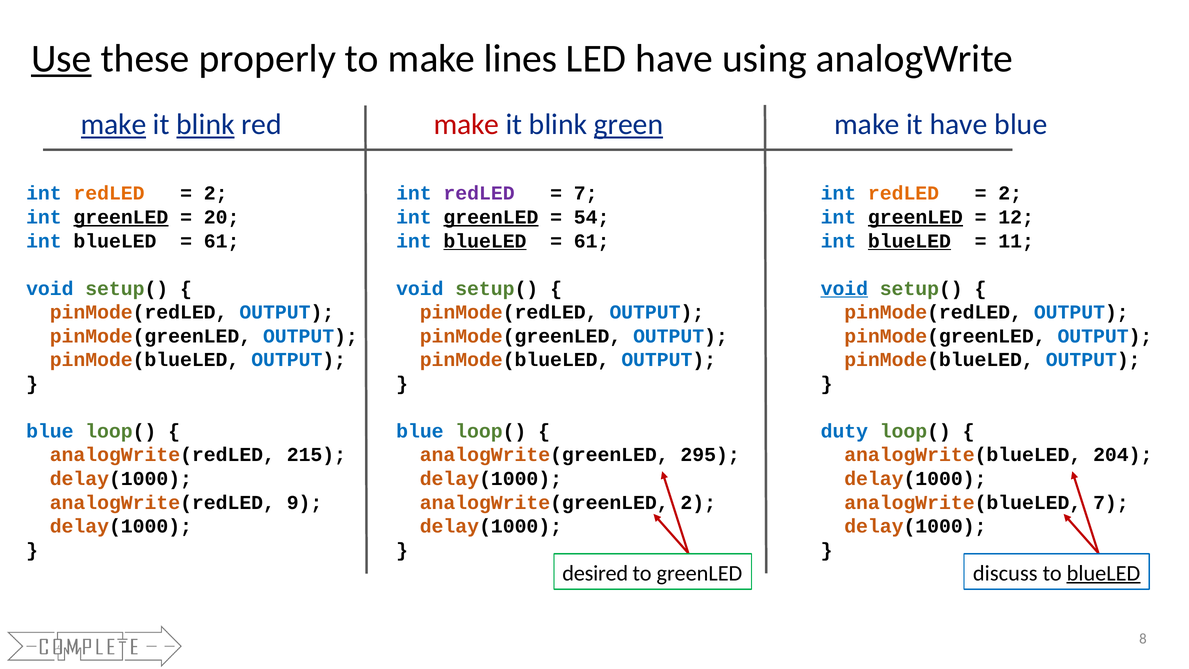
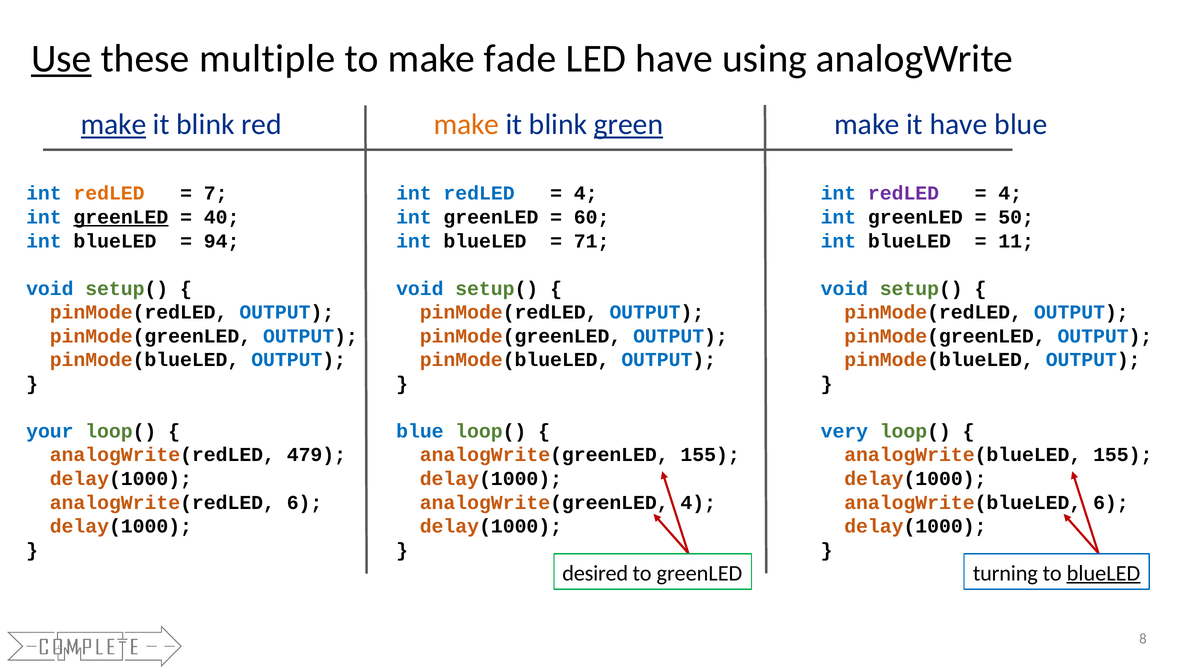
properly: properly -> multiple
lines: lines -> fade
blink at (205, 125) underline: present -> none
make at (466, 125) colour: red -> orange
2 at (216, 193): 2 -> 7
redLED at (479, 193) colour: purple -> blue
7 at (586, 193): 7 -> 4
redLED at (904, 193) colour: orange -> purple
2 at (1010, 193): 2 -> 4
20: 20 -> 40
greenLED at (491, 217) underline: present -> none
54: 54 -> 60
greenLED at (915, 217) underline: present -> none
12: 12 -> 50
61 at (222, 241): 61 -> 94
blueLED at (485, 241) underline: present -> none
61 at (592, 241): 61 -> 71
blueLED at (909, 241) underline: present -> none
void at (844, 288) underline: present -> none
blue at (50, 431): blue -> your
duty: duty -> very
215: 215 -> 479
analogWrite(greenLED 295: 295 -> 155
analogWrite(blueLED 204: 204 -> 155
analogWrite(redLED 9: 9 -> 6
analogWrite(greenLED 2: 2 -> 4
analogWrite(blueLED 7: 7 -> 6
discuss: discuss -> turning
